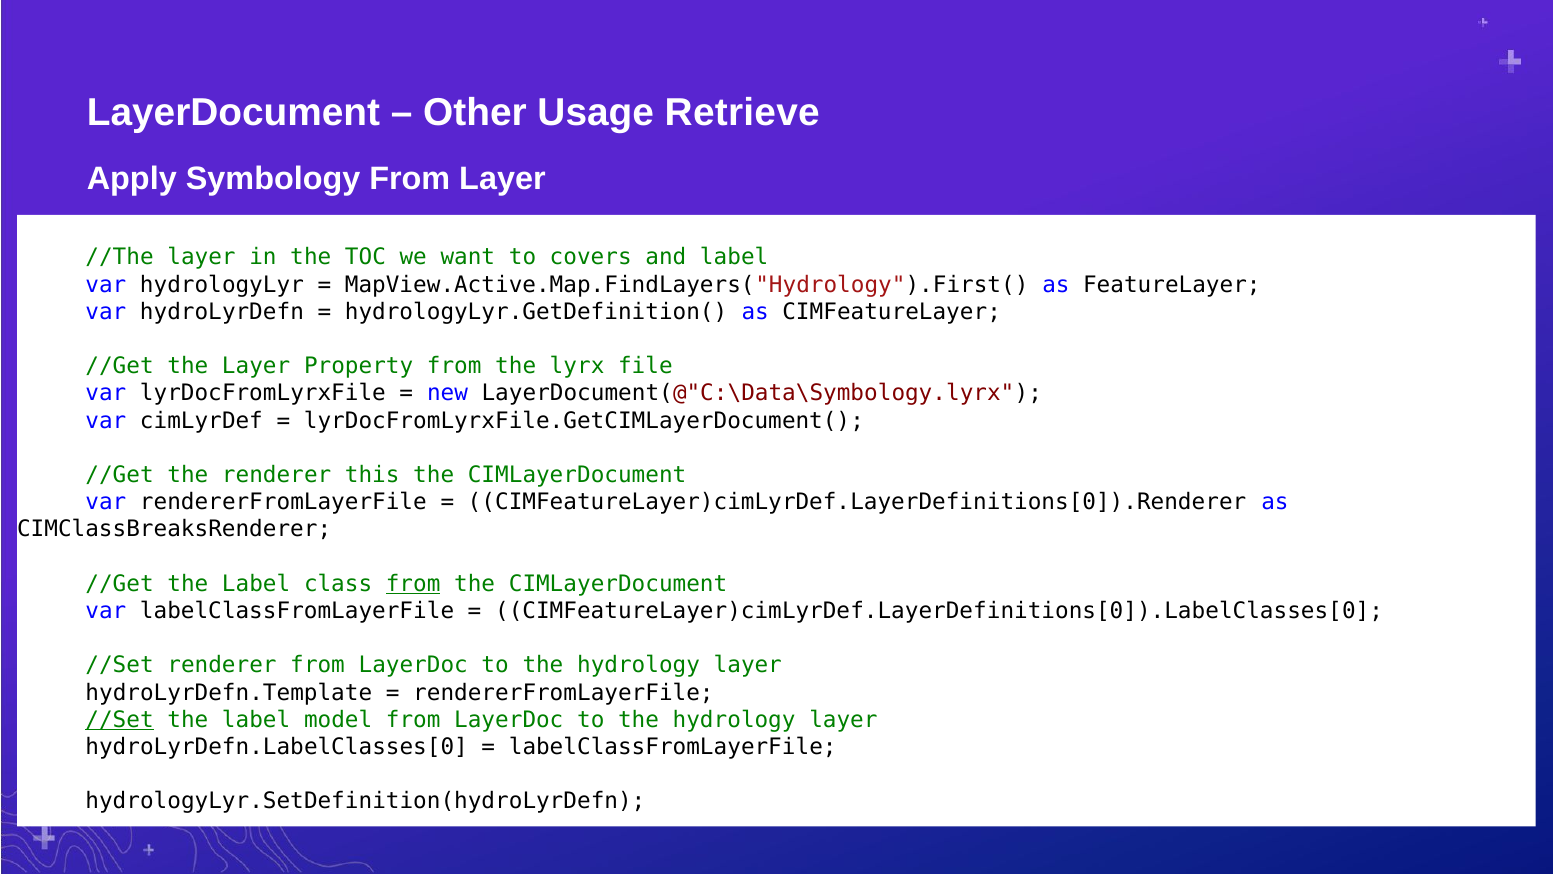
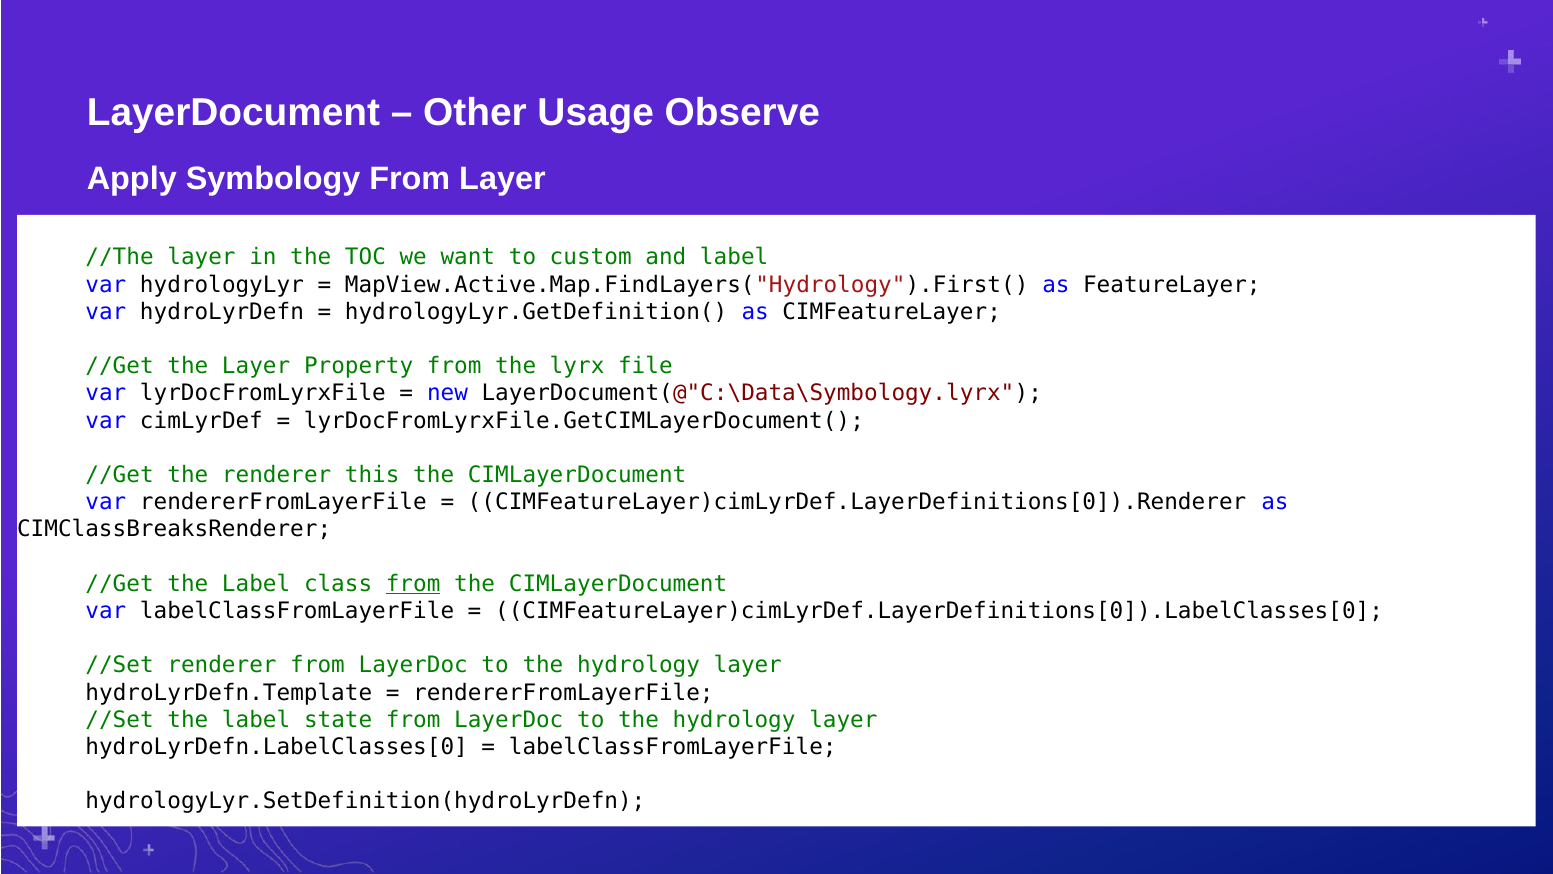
Retrieve: Retrieve -> Observe
covers: covers -> custom
//Set at (120, 720) underline: present -> none
model: model -> state
